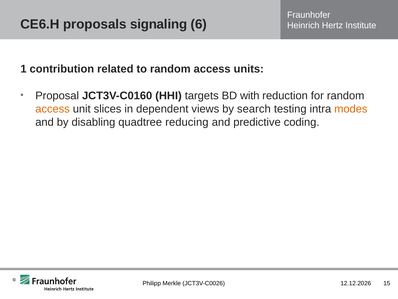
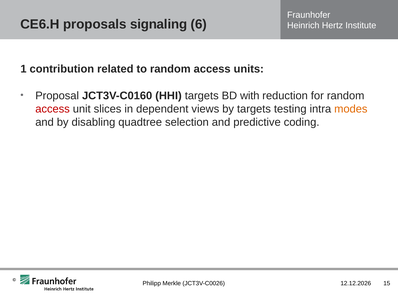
access at (53, 109) colour: orange -> red
by search: search -> targets
reducing: reducing -> selection
